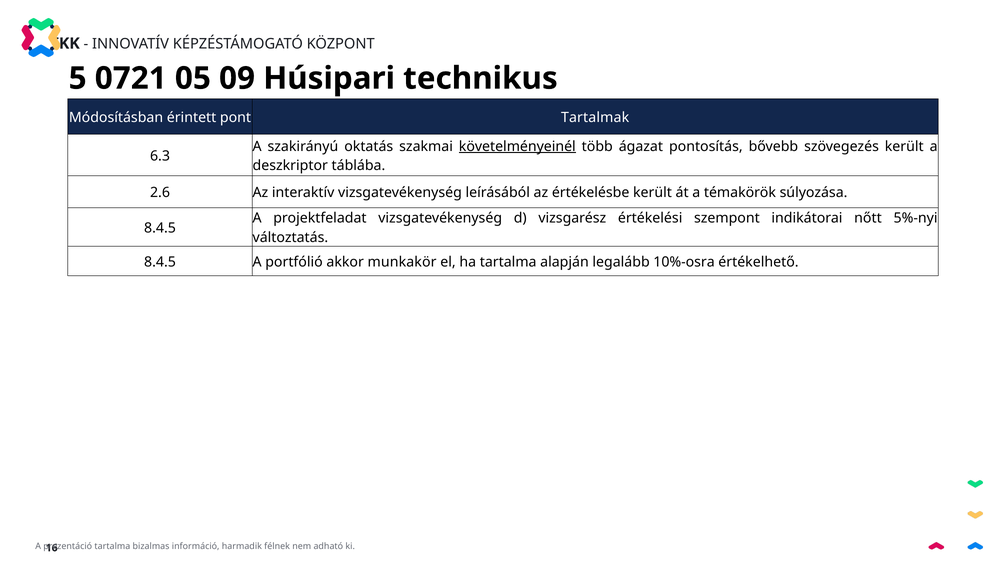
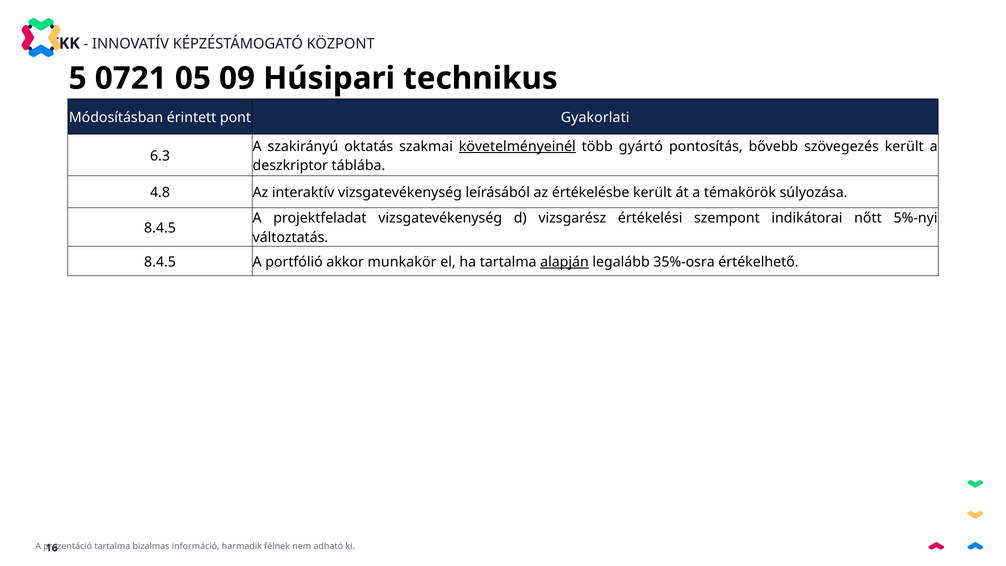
Tartalmak: Tartalmak -> Gyakorlati
ágazat: ágazat -> gyártó
2.6: 2.6 -> 4.8
alapján underline: none -> present
10%-osra: 10%-osra -> 35%-osra
